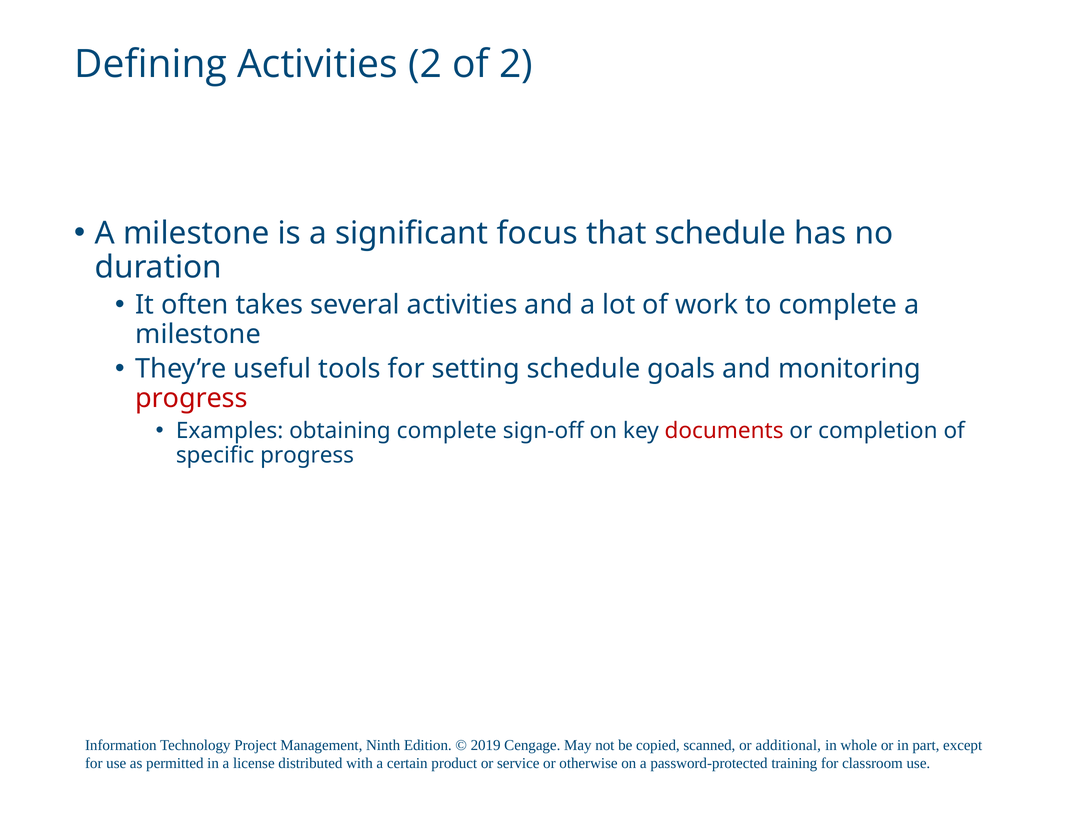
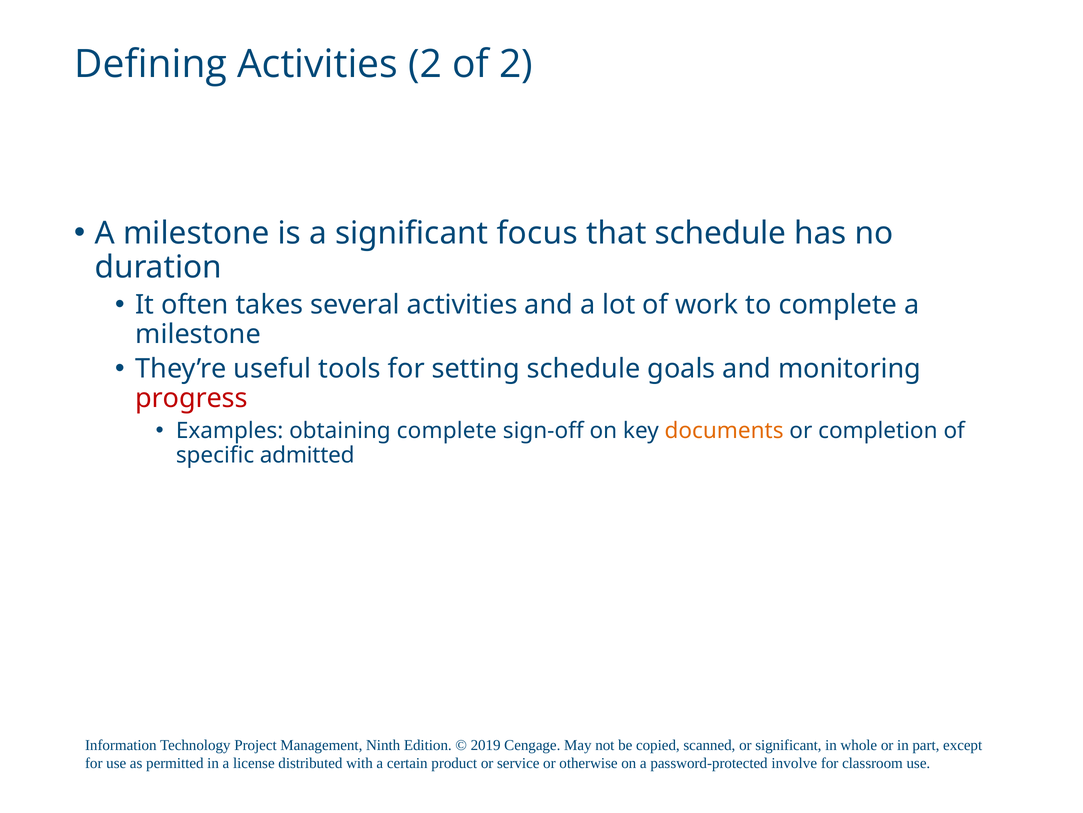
documents colour: red -> orange
specific progress: progress -> admitted
or additional: additional -> significant
training: training -> involve
